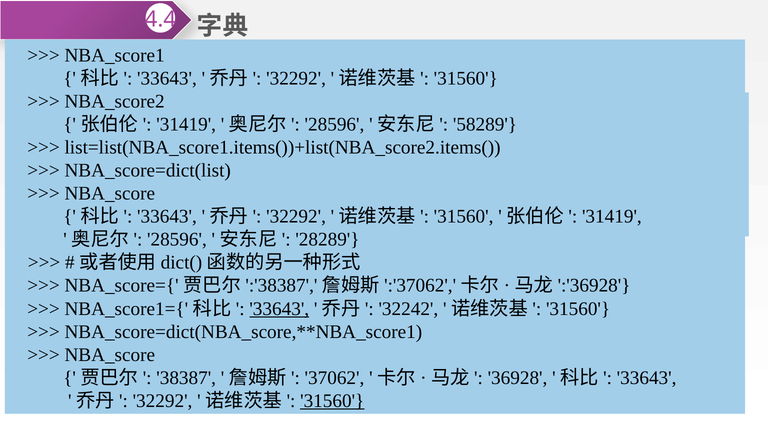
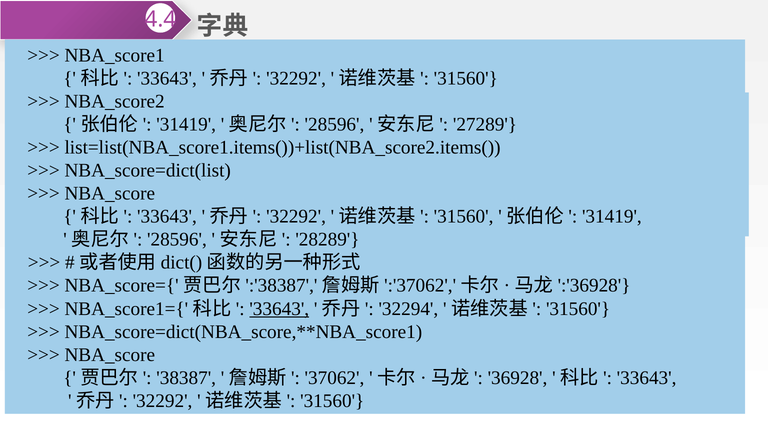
58289: 58289 -> 27289
32242: 32242 -> 32294
31560 at (332, 401) underline: present -> none
